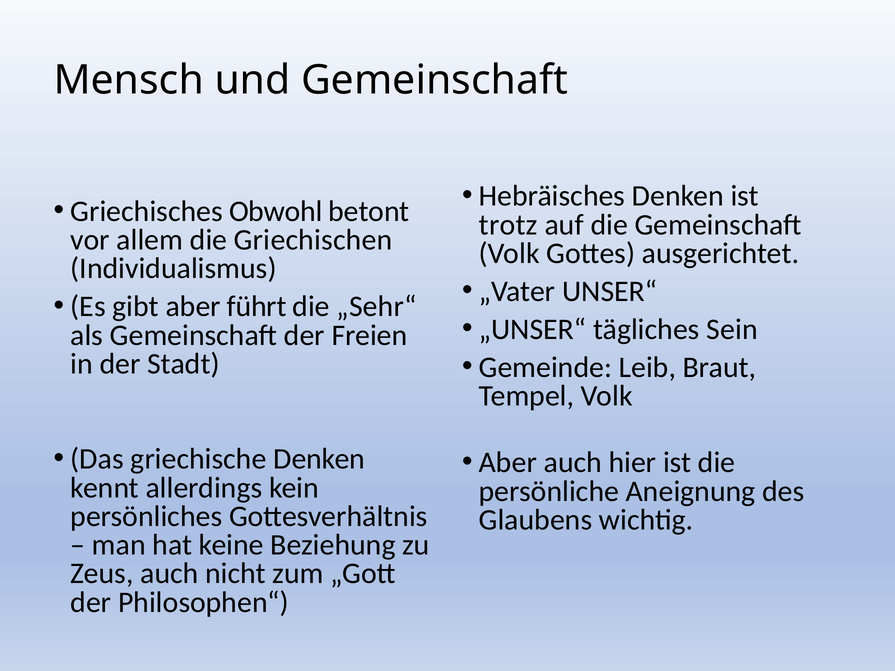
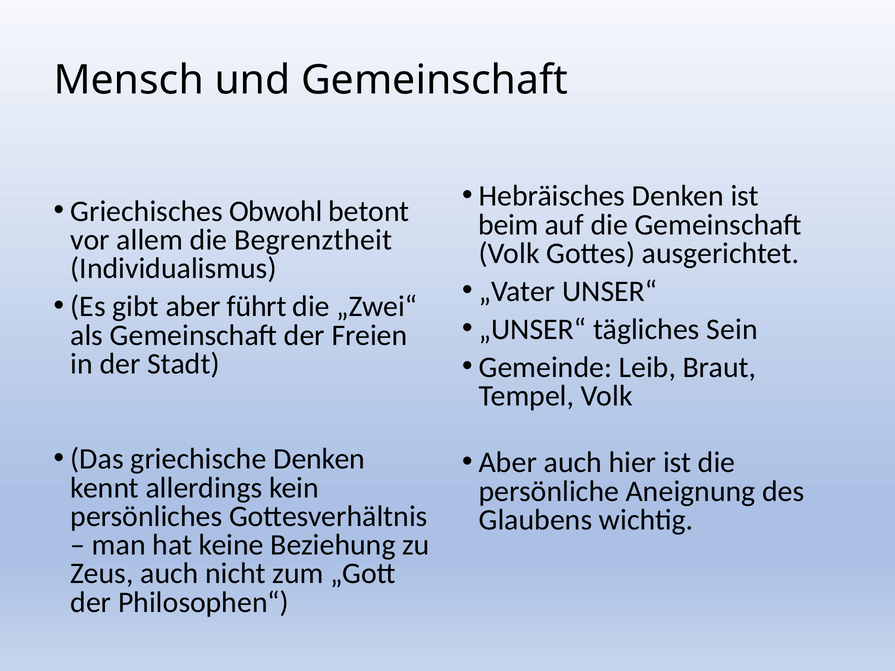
trotz: trotz -> beim
Griechischen: Griechischen -> Begrenztheit
„Sehr“: „Sehr“ -> „Zwei“
